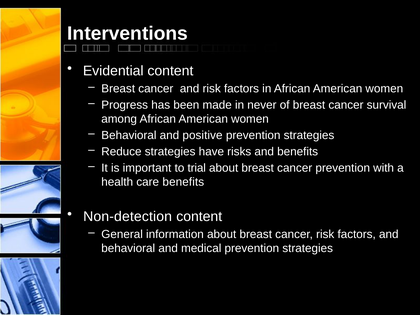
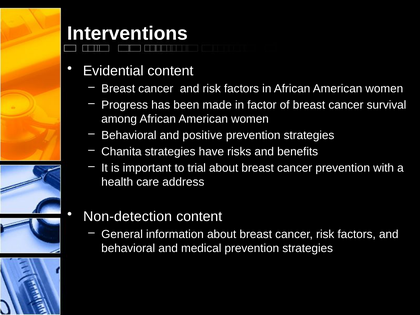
never: never -> factor
Reduce: Reduce -> Chanita
care benefits: benefits -> address
